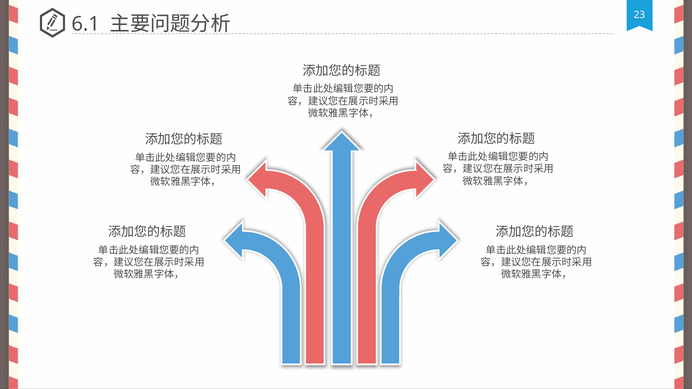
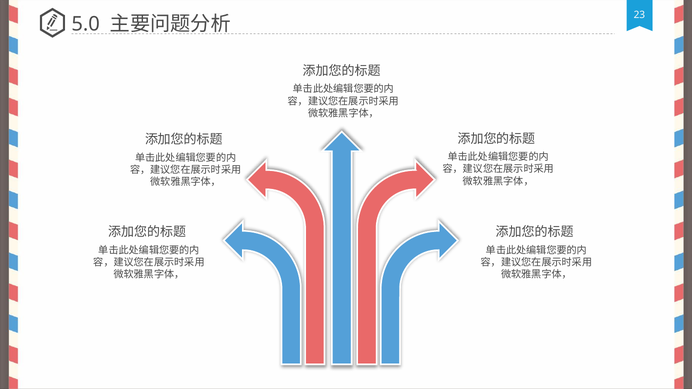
6.1: 6.1 -> 5.0
